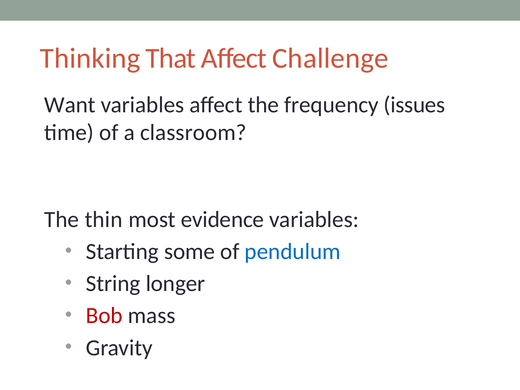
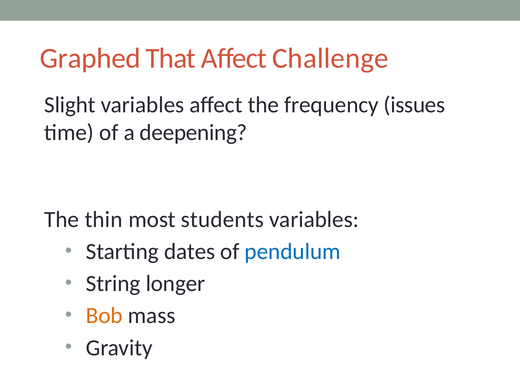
Thinking: Thinking -> Graphed
Want: Want -> Slight
classroom: classroom -> deepening
evidence: evidence -> students
some: some -> dates
Bob colour: red -> orange
